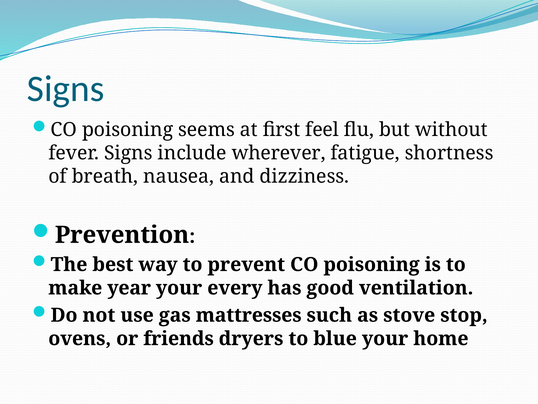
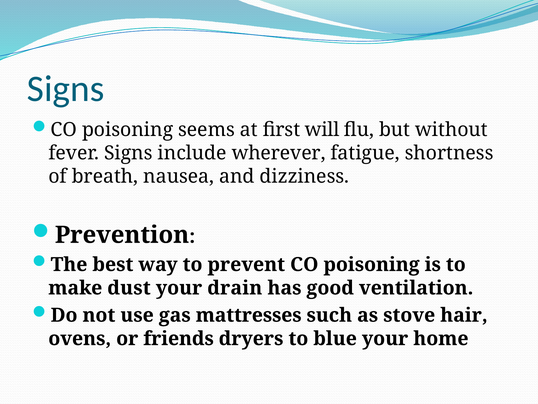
feel: feel -> will
year: year -> dust
every: every -> drain
stop: stop -> hair
